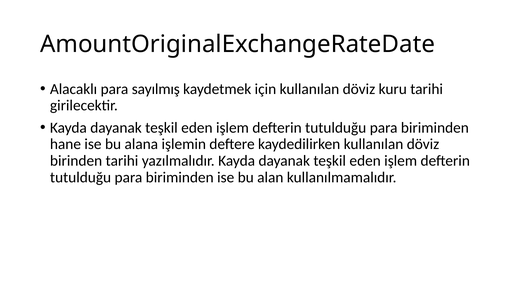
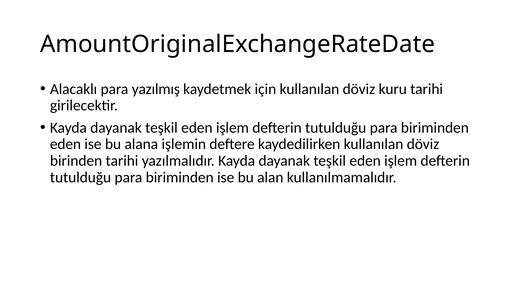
sayılmış: sayılmış -> yazılmış
hane at (65, 144): hane -> eden
